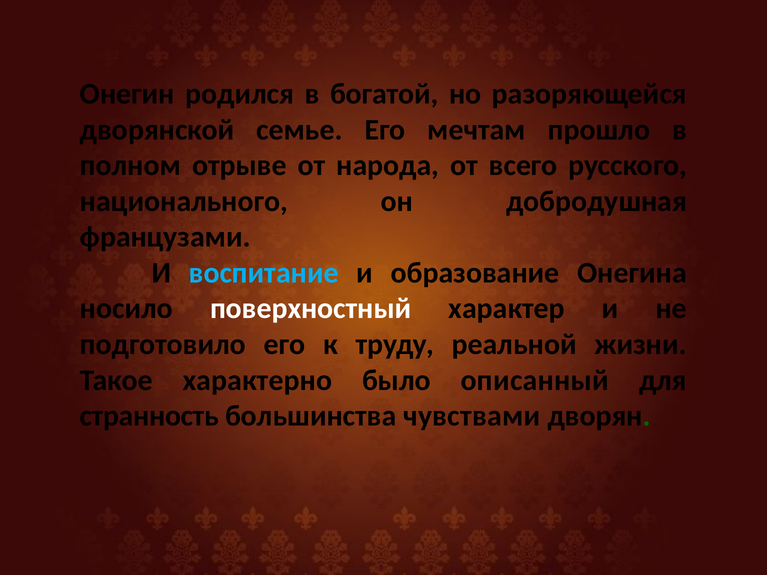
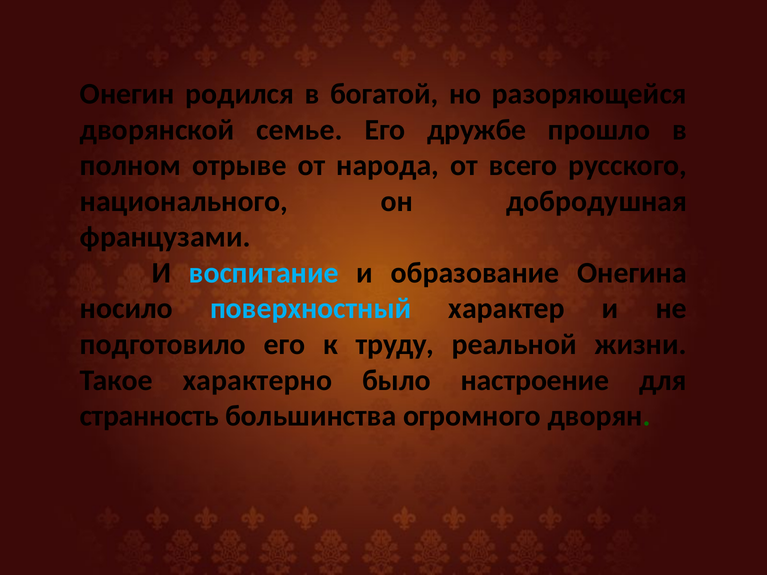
мечтам: мечтам -> дружбе
поверхностный colour: white -> light blue
описанный: описанный -> настроение
чувствами: чувствами -> огромного
